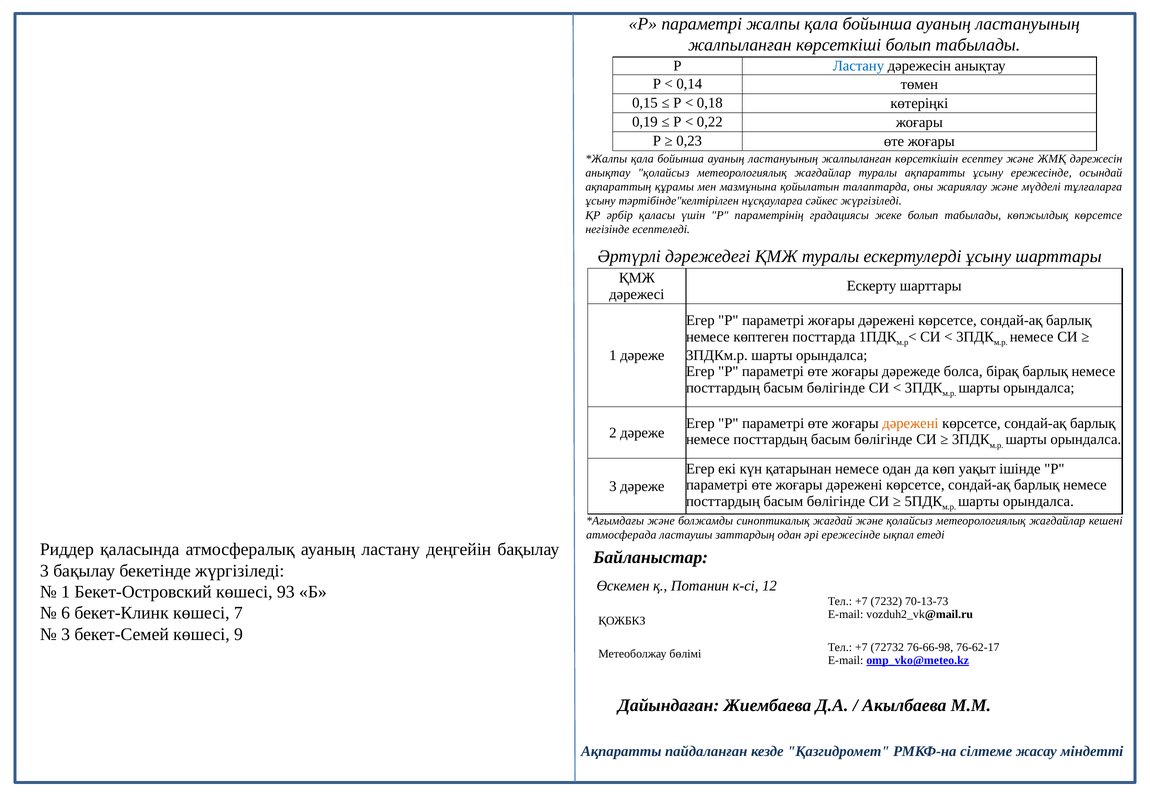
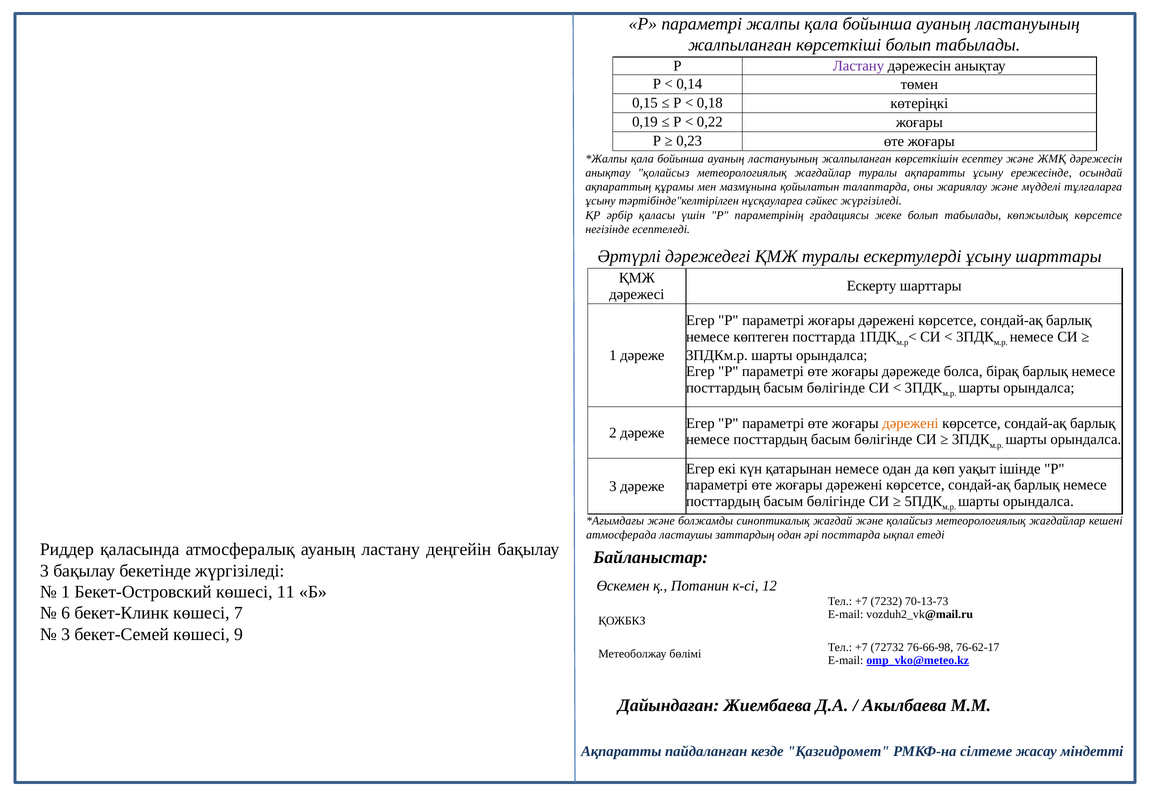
Ластану at (859, 66) colour: blue -> purple
әрі ережесінде: ережесінде -> посттарда
93: 93 -> 11
